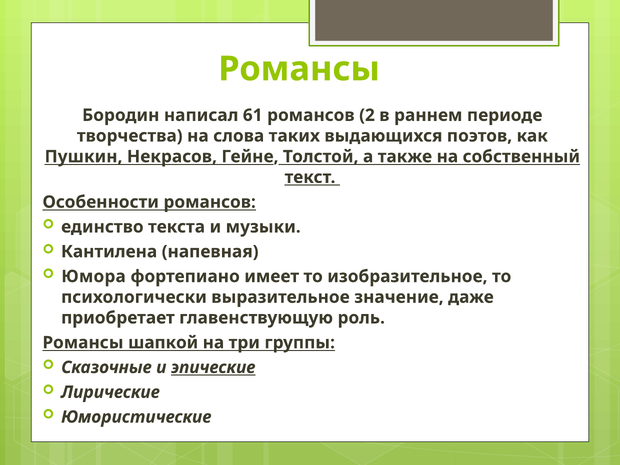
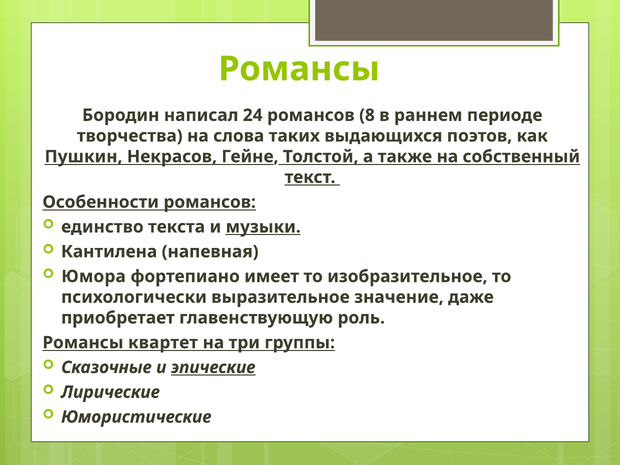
61: 61 -> 24
2: 2 -> 8
музыки underline: none -> present
шапкой: шапкой -> квартет
